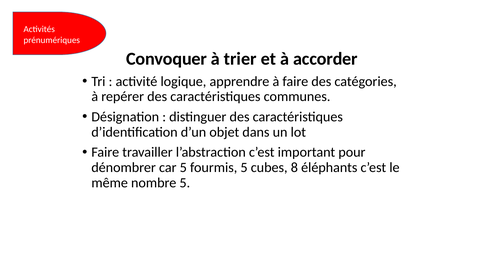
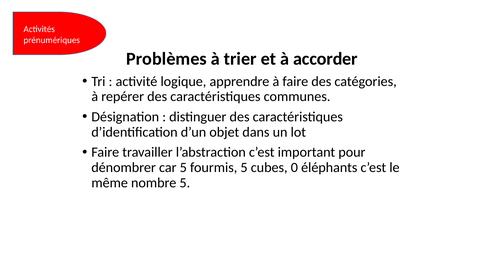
Convoquer: Convoquer -> Problèmes
8: 8 -> 0
